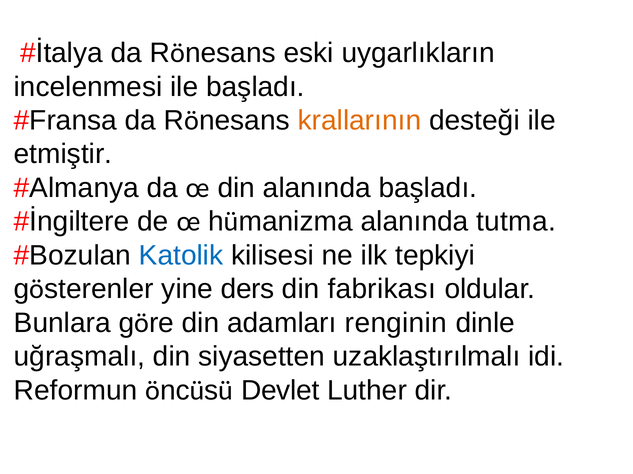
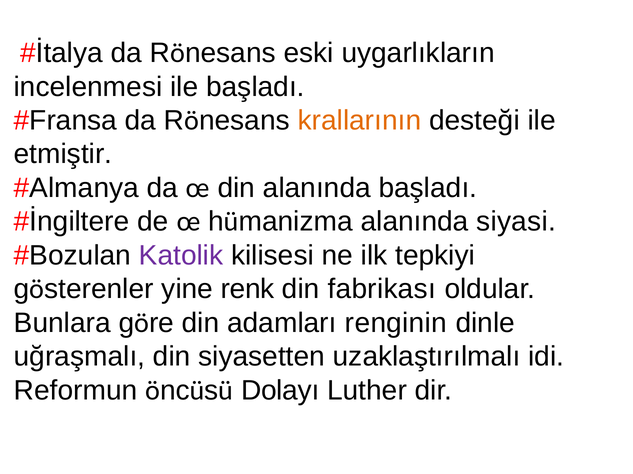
tutma: tutma -> siyasi
Katolik colour: blue -> purple
ders: ders -> renk
Devlet: Devlet -> Dolayı
